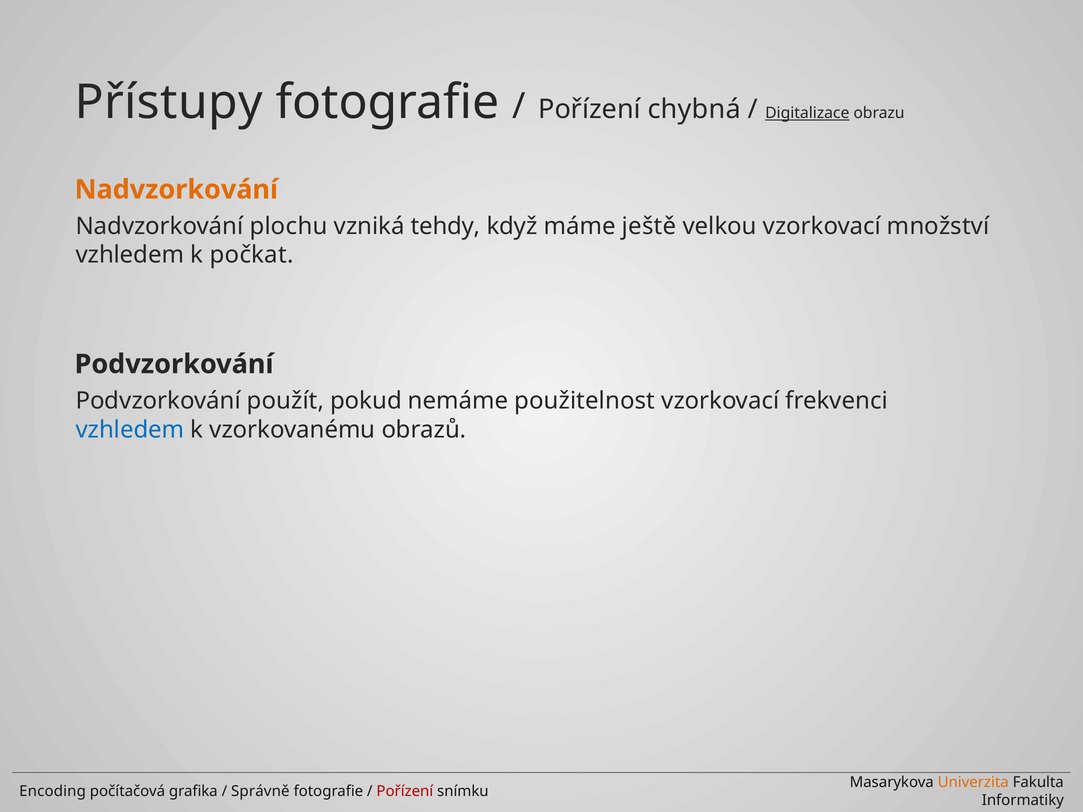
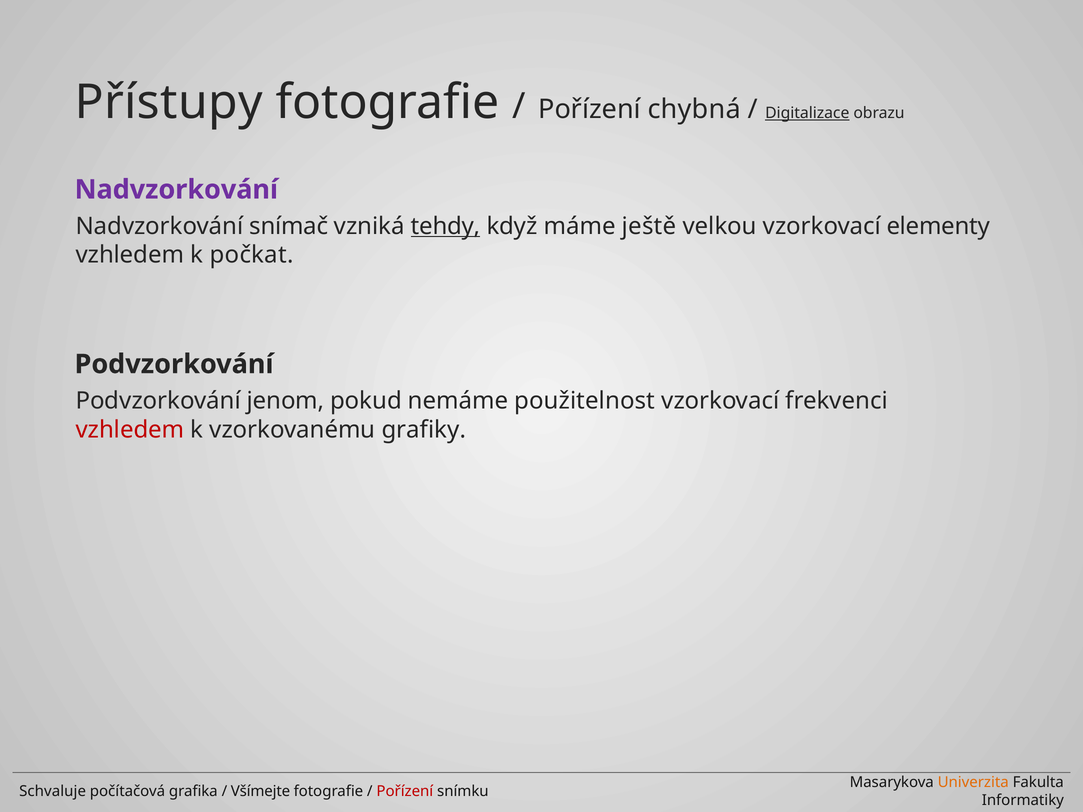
Nadvzorkování at (176, 190) colour: orange -> purple
plochu: plochu -> snímač
tehdy underline: none -> present
množství: množství -> elementy
použít: použít -> jenom
vzhledem at (130, 430) colour: blue -> red
obrazů: obrazů -> grafiky
Encoding: Encoding -> Schvaluje
Správně: Správně -> Všímejte
